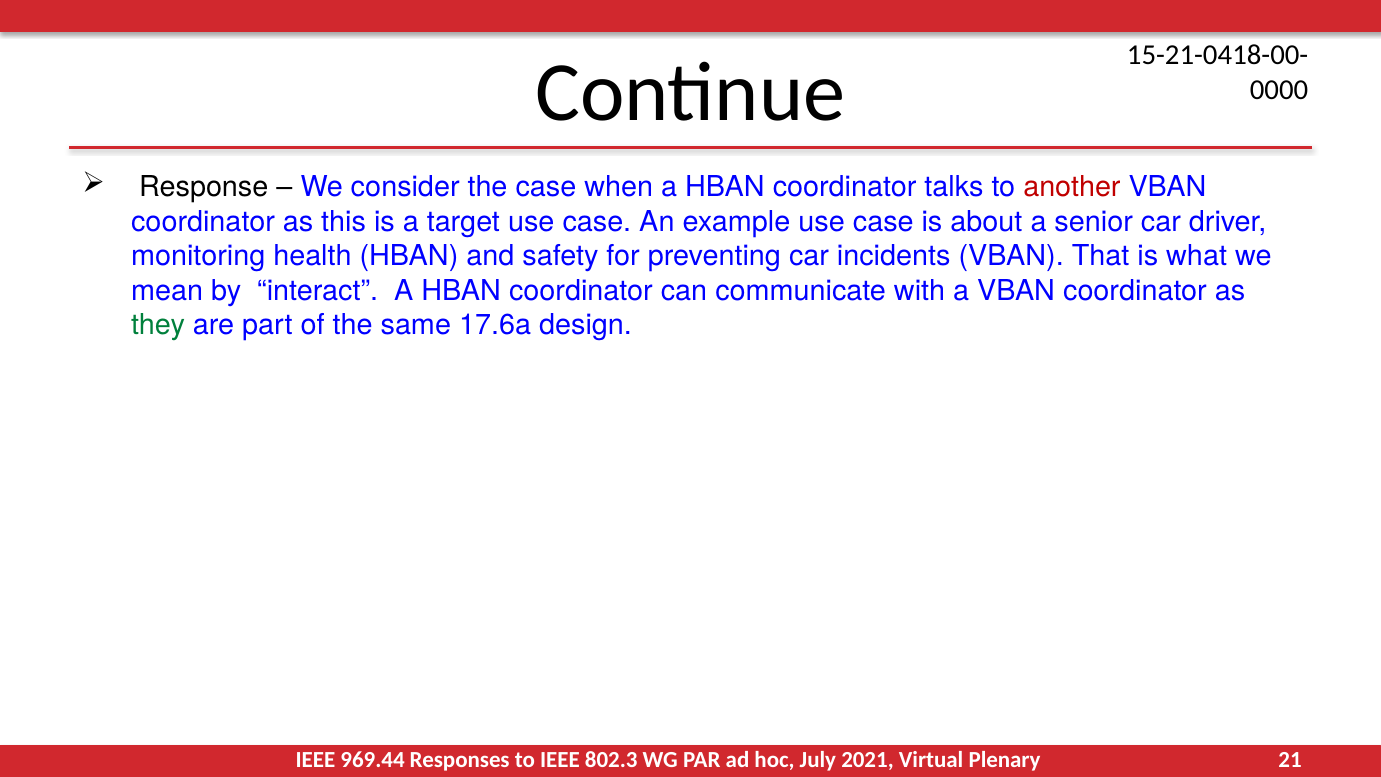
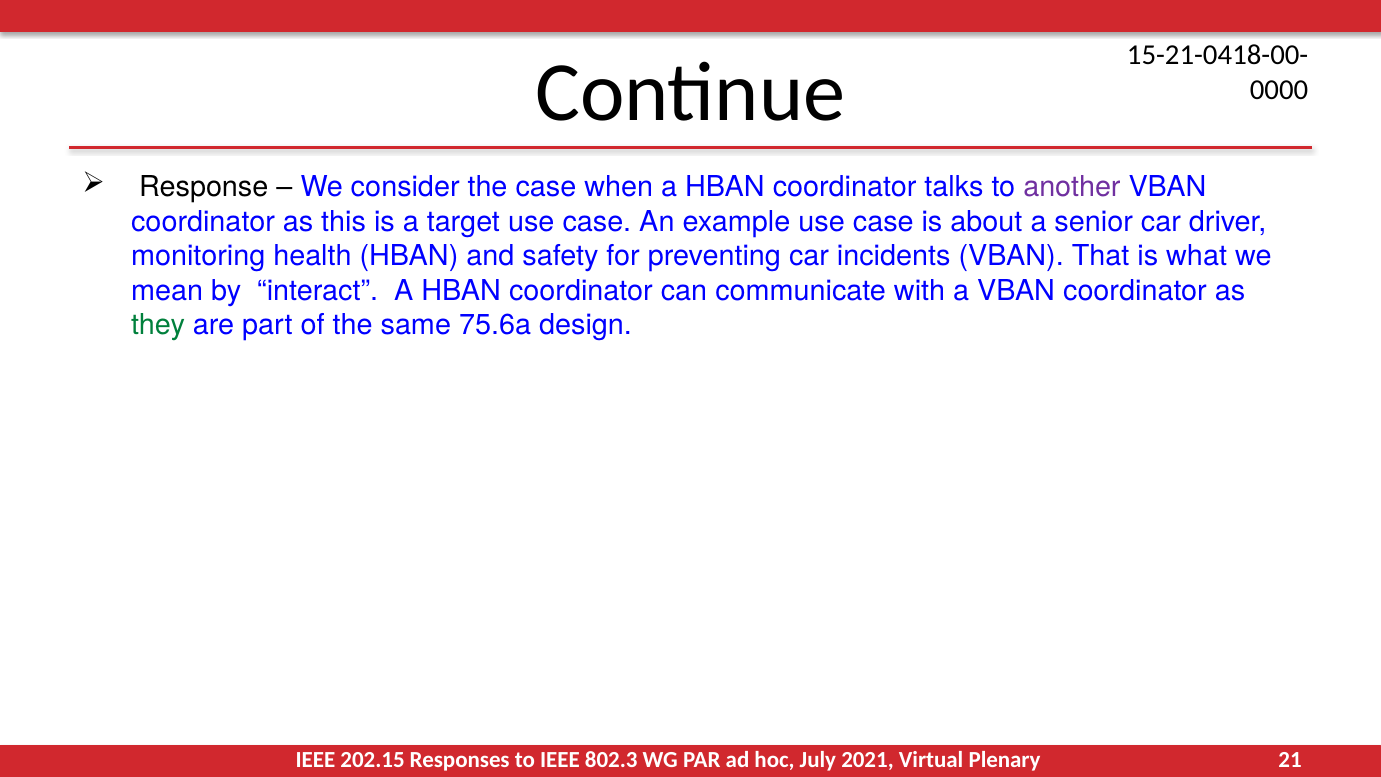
another colour: red -> purple
17.6a: 17.6a -> 75.6a
969.44: 969.44 -> 202.15
